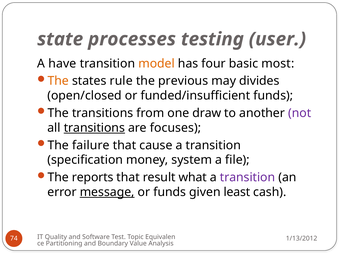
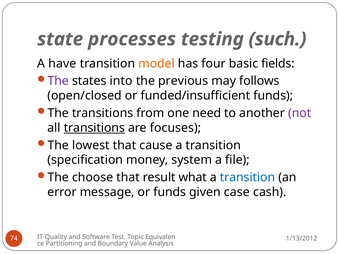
user: user -> such
most: most -> fields
The at (58, 81) colour: orange -> purple
rule: rule -> into
divides: divides -> follows
draw: draw -> need
failure: failure -> lowest
reports: reports -> choose
transition at (248, 178) colour: purple -> blue
message underline: present -> none
least: least -> case
